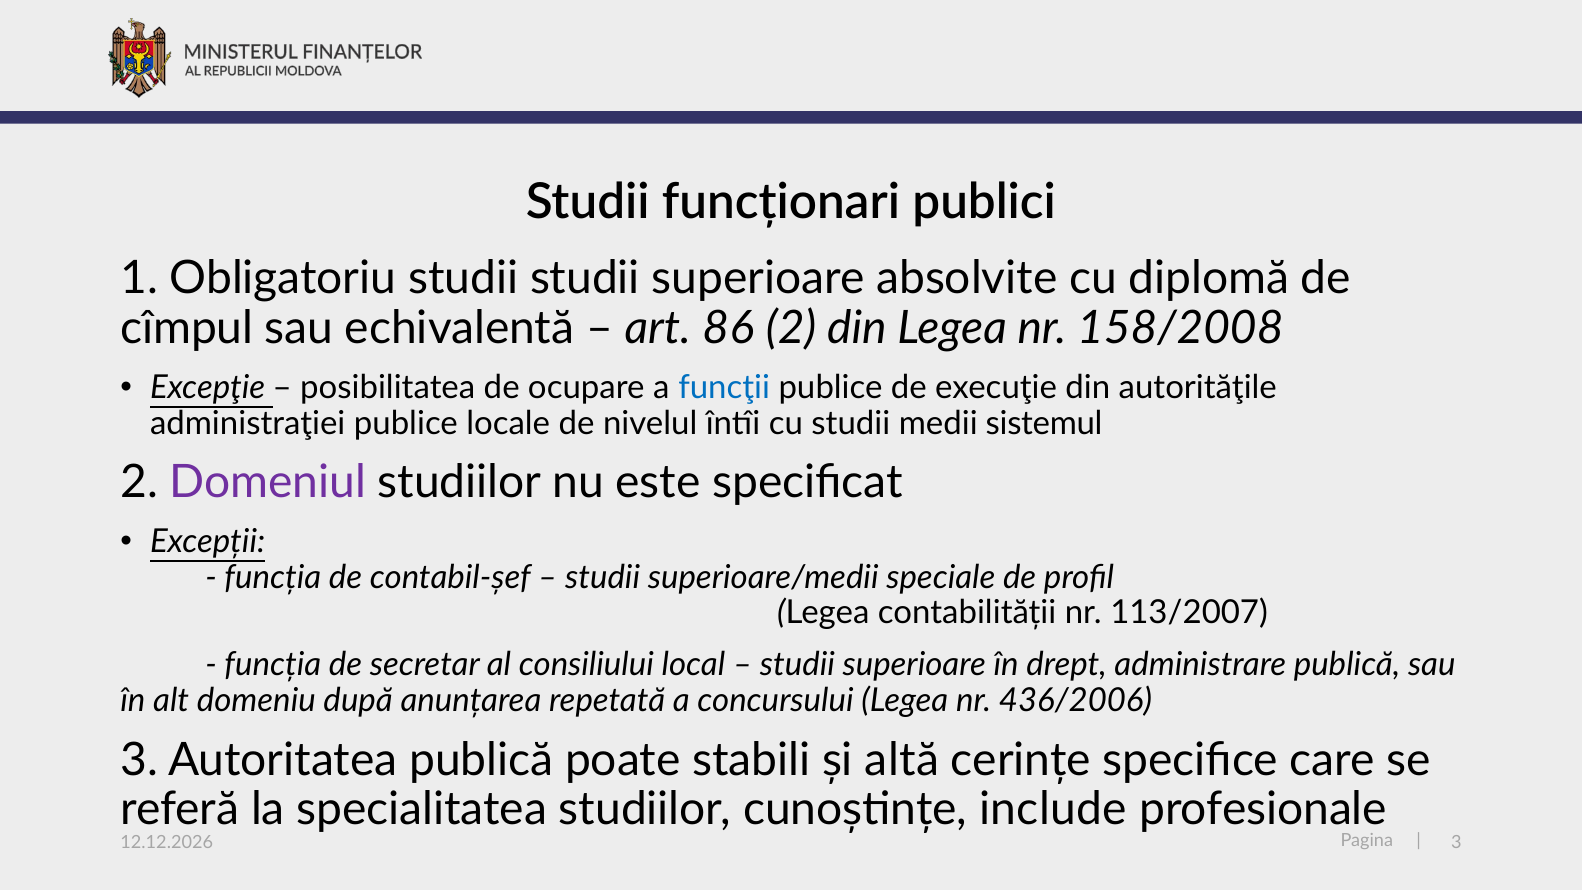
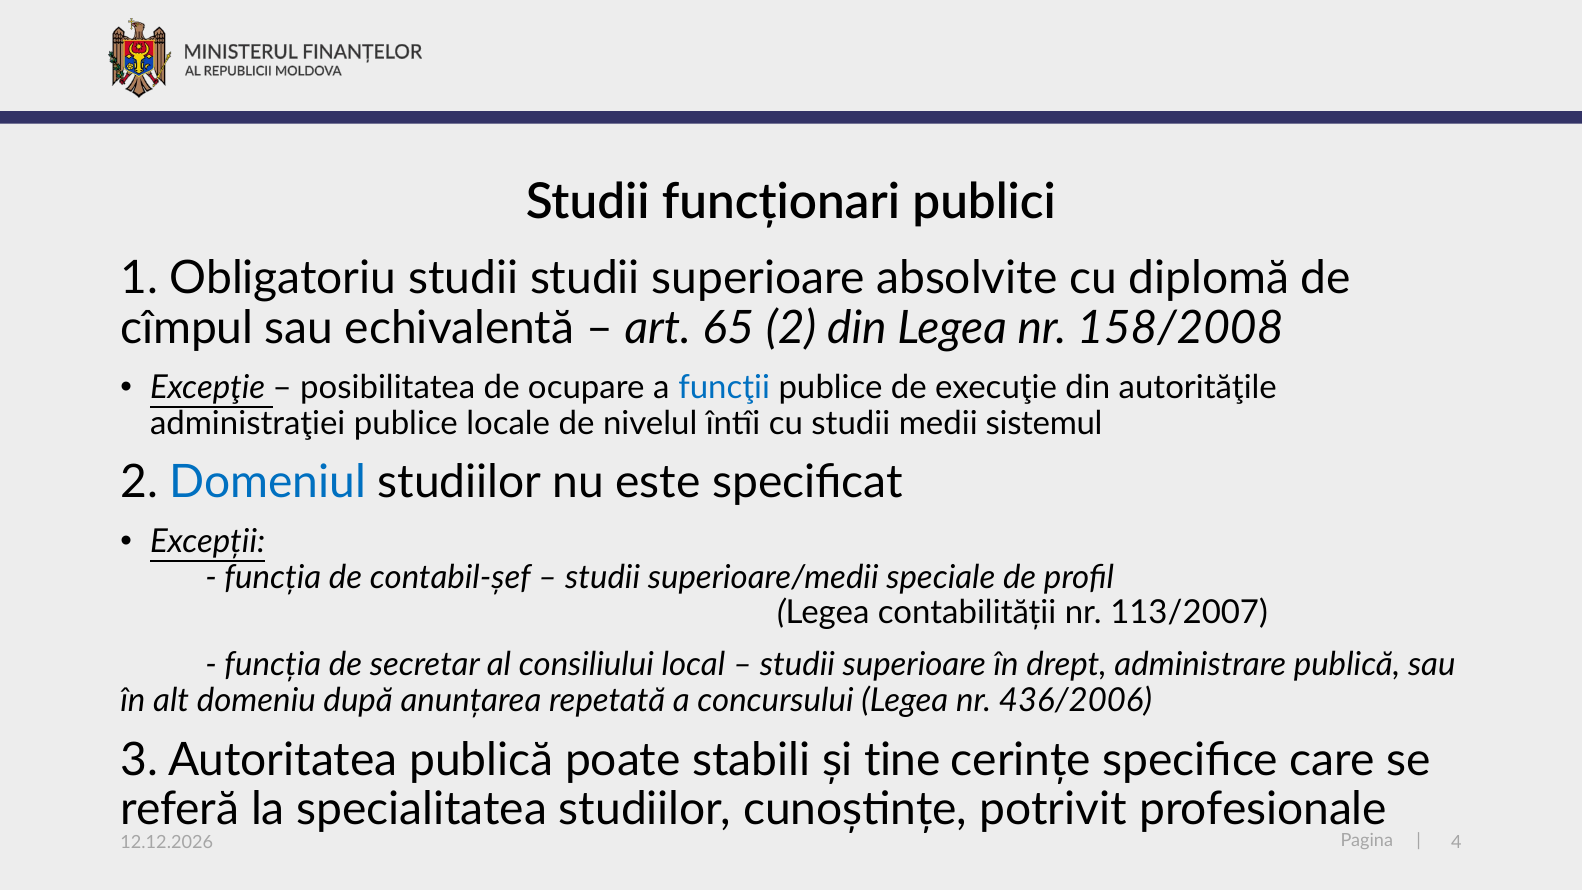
86: 86 -> 65
Domeniul colour: purple -> blue
altă: altă -> tine
include: include -> potrivit
3 at (1456, 843): 3 -> 4
